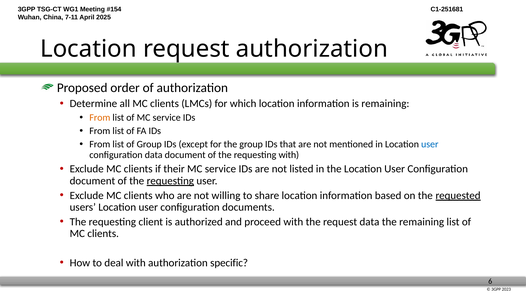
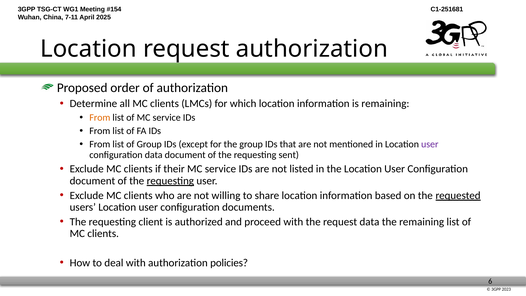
user at (430, 144) colour: blue -> purple
requesting with: with -> sent
specific: specific -> policies
